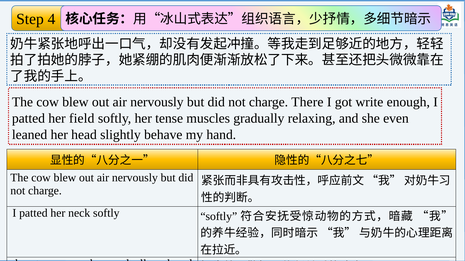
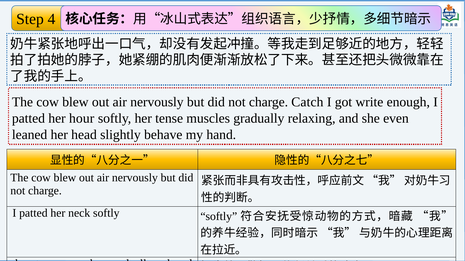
There: There -> Catch
field: field -> hour
